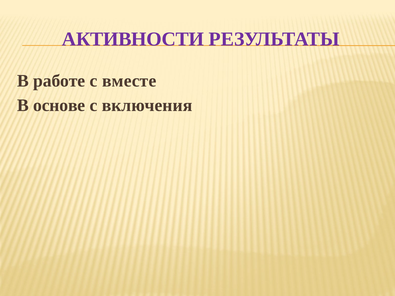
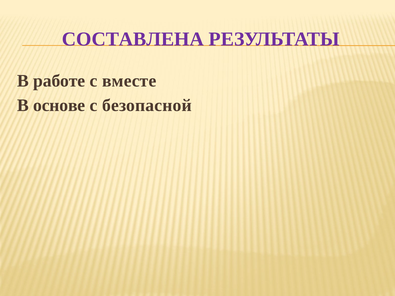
АКТИВНОСТИ: АКТИВНОСТИ -> СОСТАВЛЕНА
включения: включения -> безопасной
